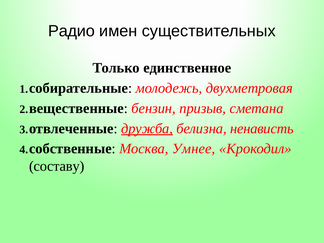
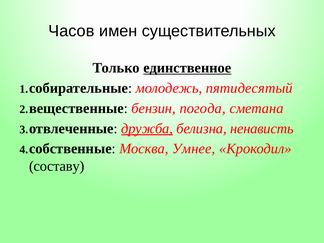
Радио: Радио -> Часов
единственное underline: none -> present
двухметровая: двухметровая -> пятидесятый
призыв: призыв -> погода
